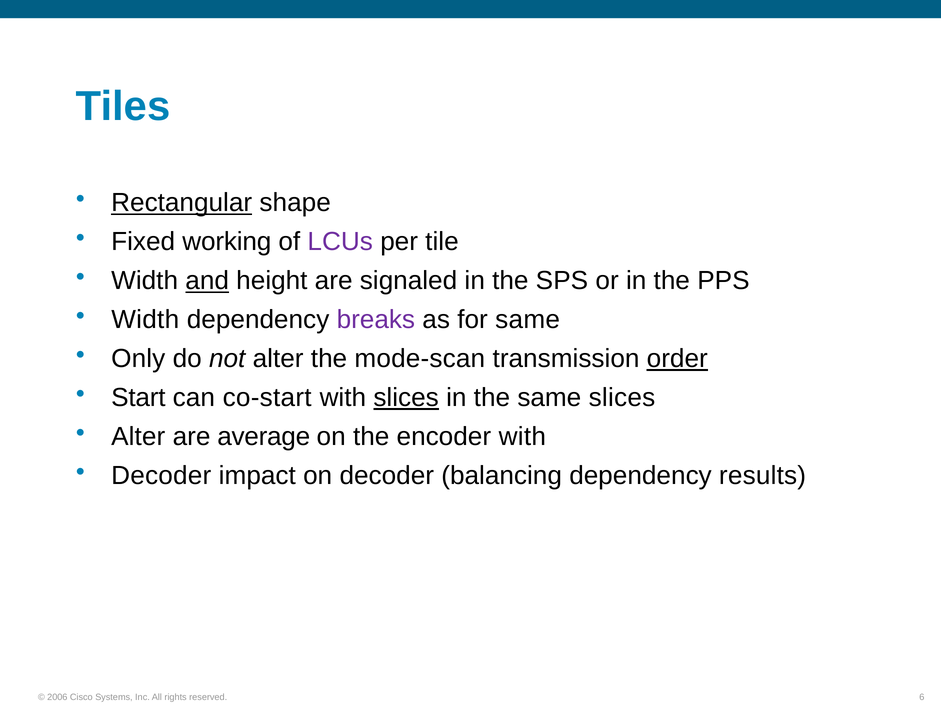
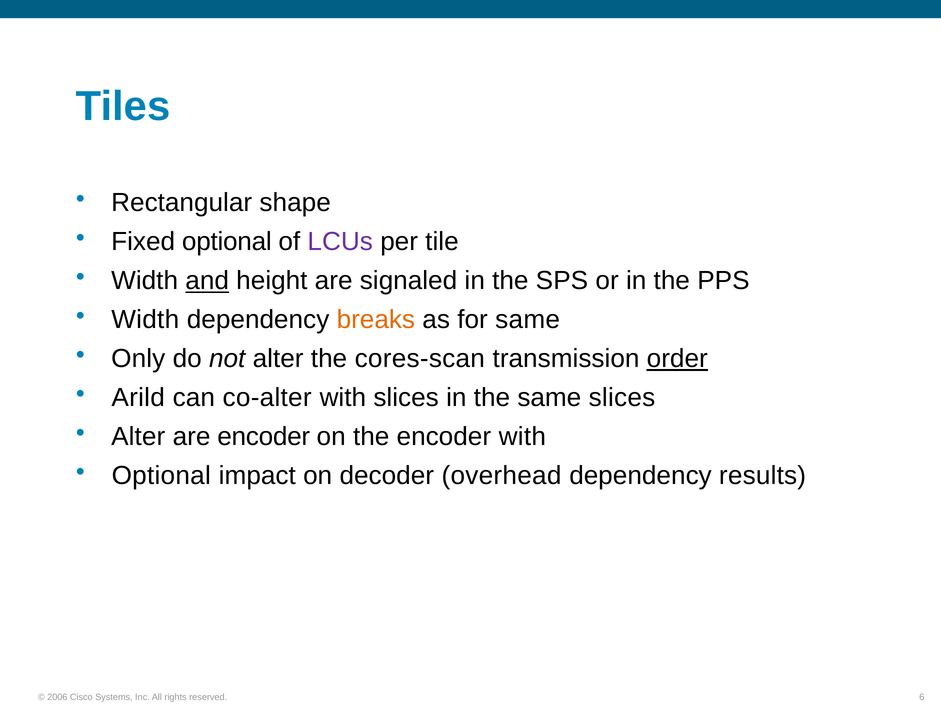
Rectangular underline: present -> none
Fixed working: working -> optional
breaks colour: purple -> orange
mode-scan: mode-scan -> cores-scan
Start: Start -> Arild
co-start: co-start -> co-alter
slices at (406, 398) underline: present -> none
are average: average -> encoder
Decoder at (161, 476): Decoder -> Optional
balancing: balancing -> overhead
